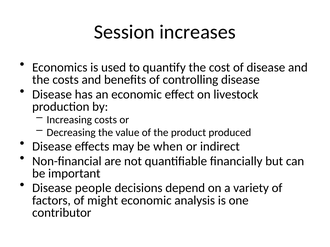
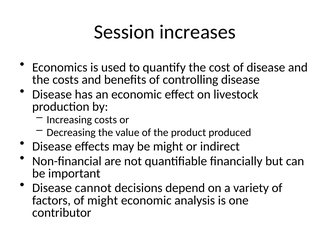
be when: when -> might
people: people -> cannot
